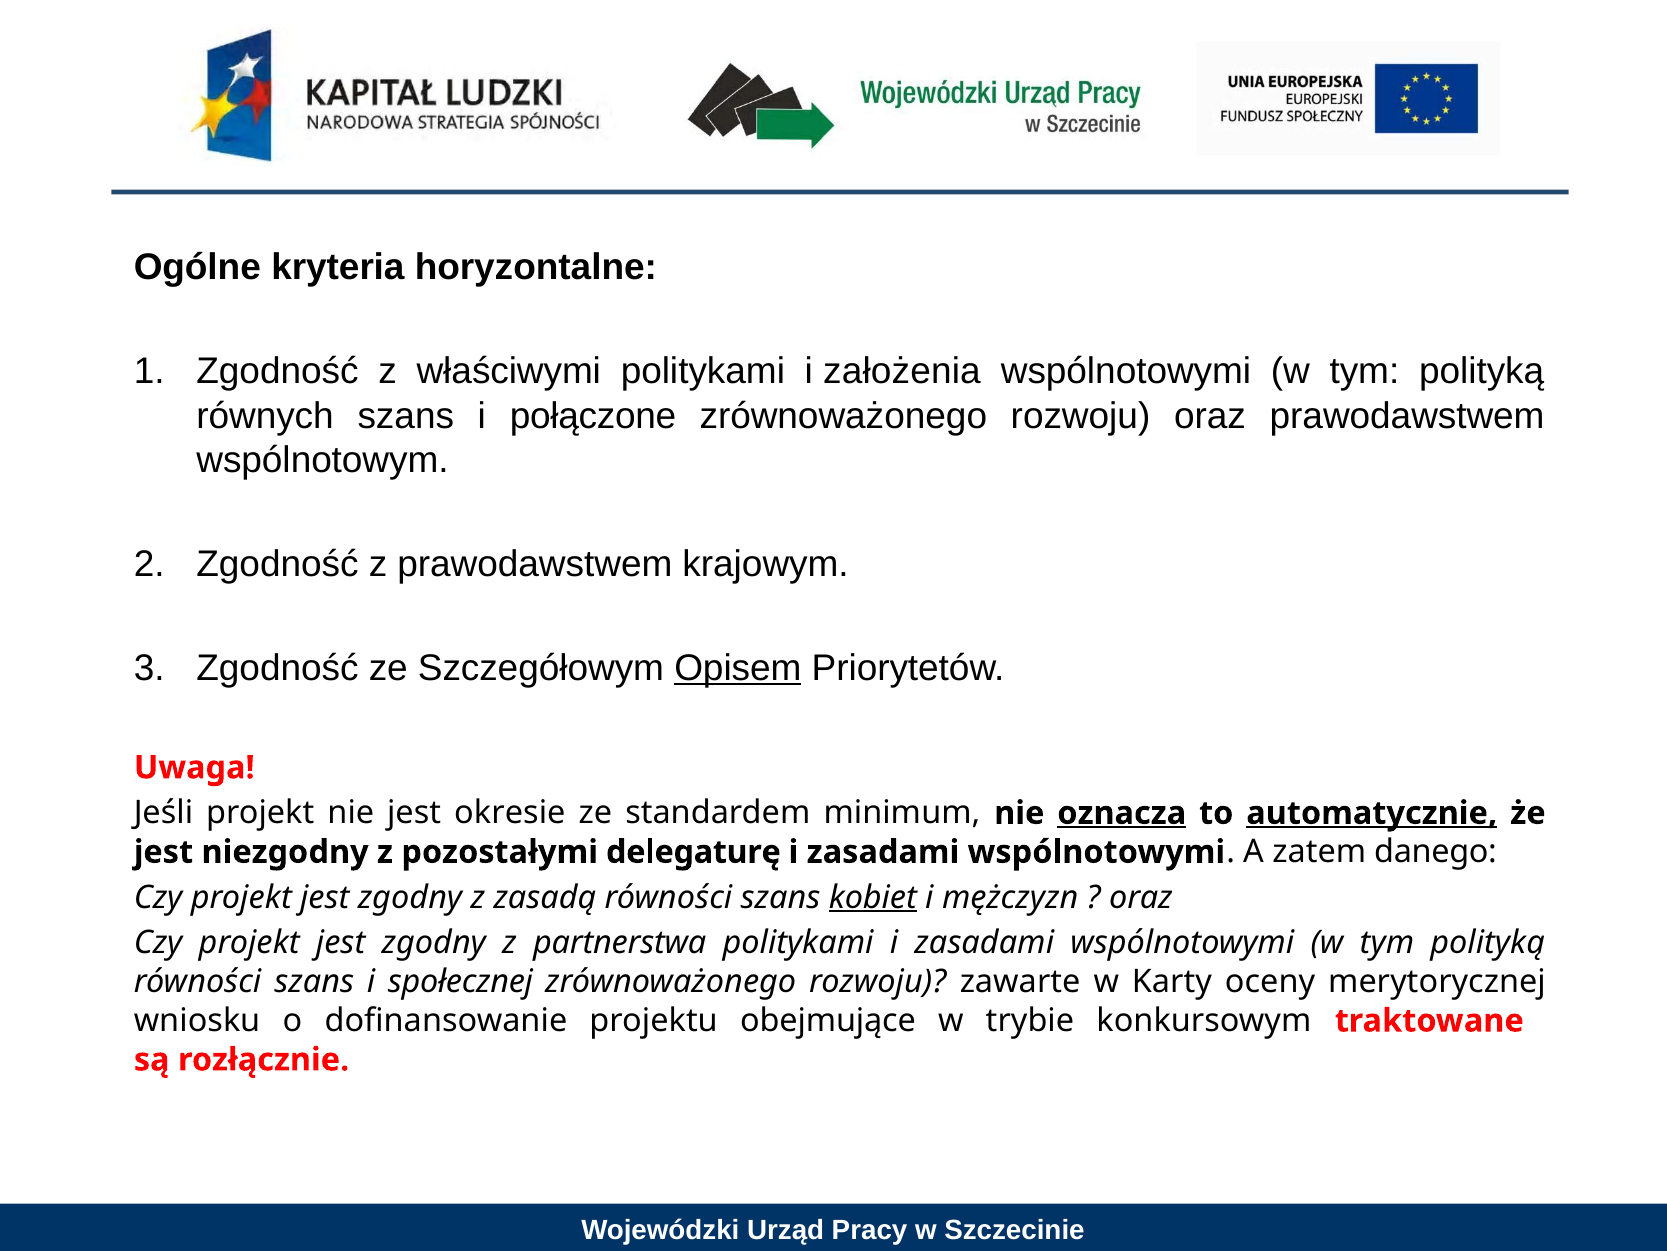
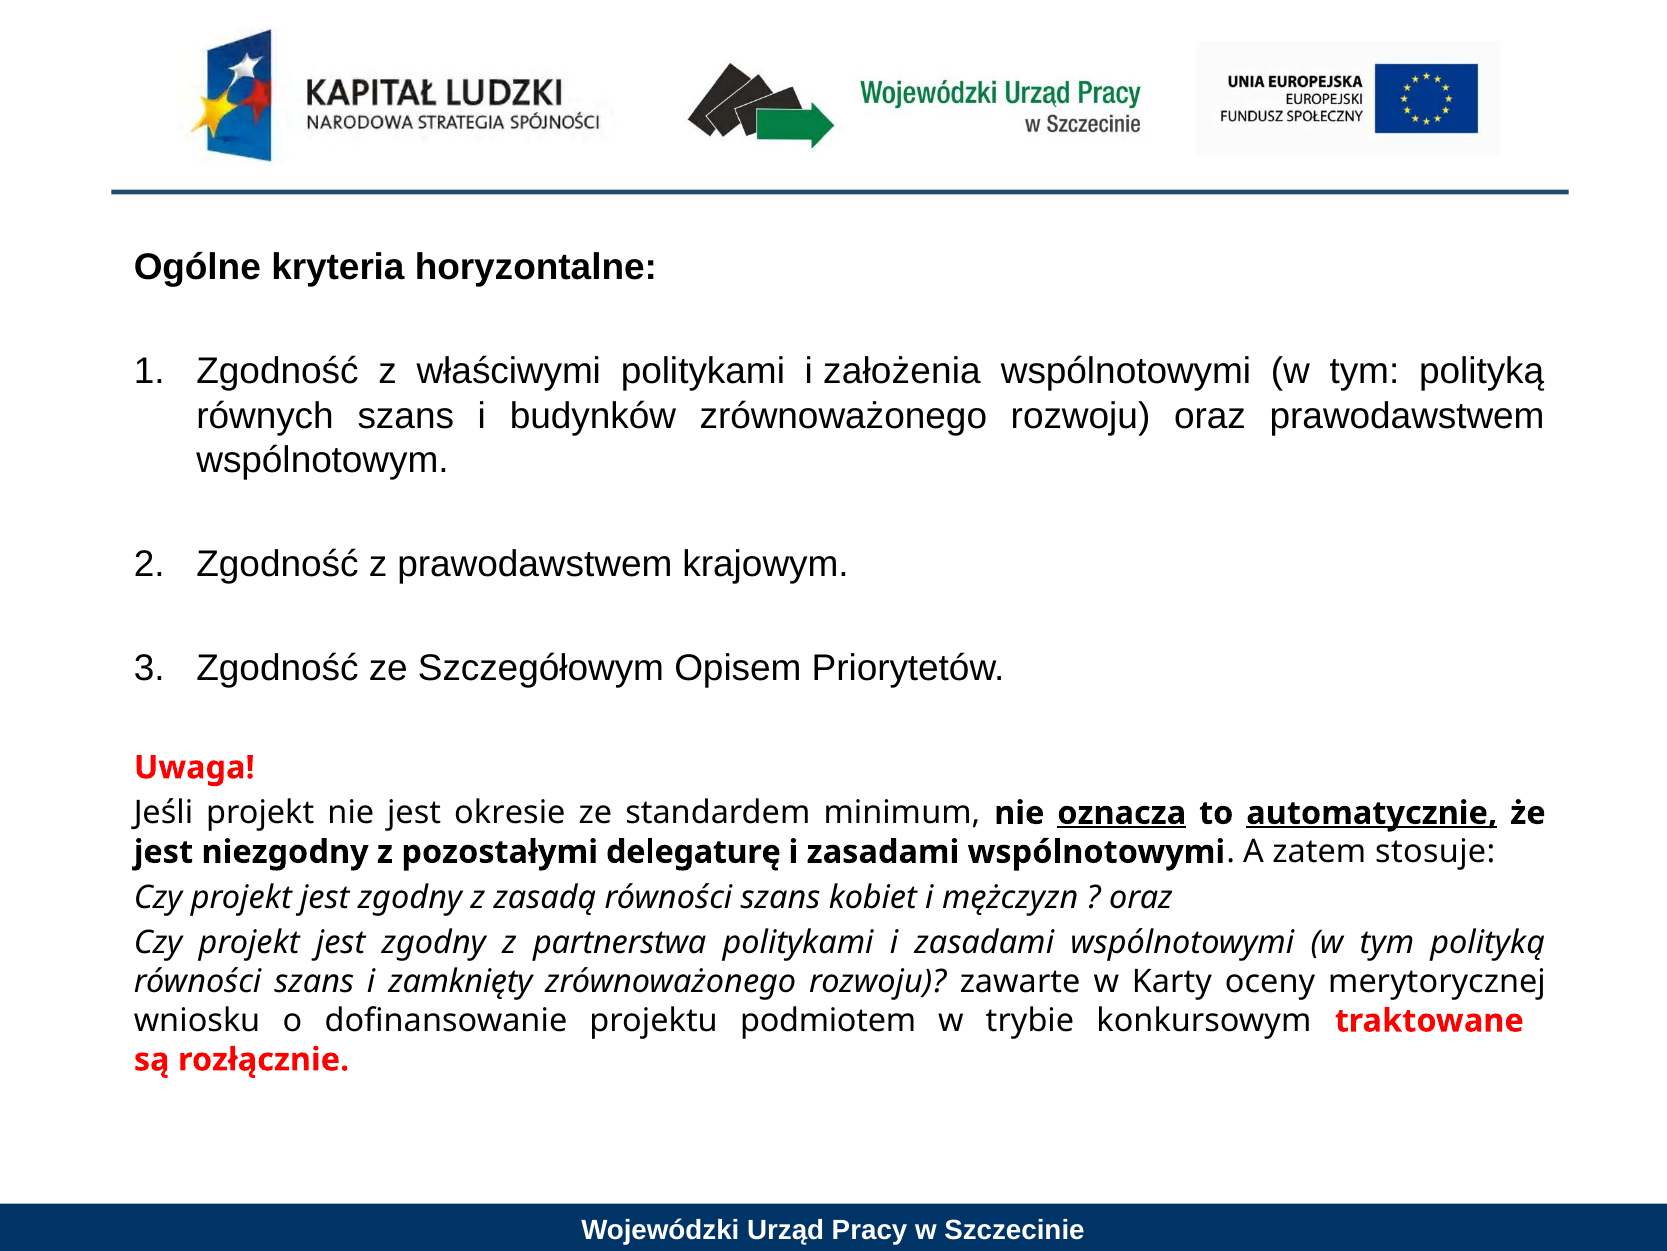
połączone: połączone -> budynków
Opisem underline: present -> none
danego: danego -> stosuje
kobiet underline: present -> none
społecznej: społecznej -> zamknięty
obejmujące: obejmujące -> podmiotem
